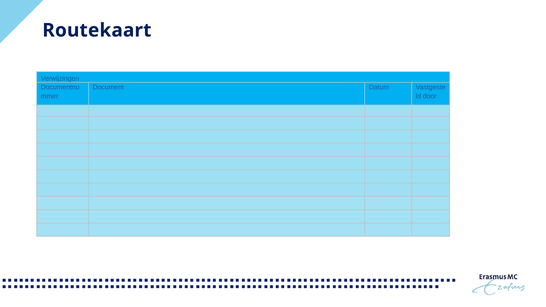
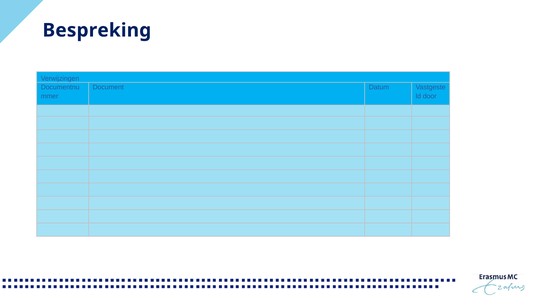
Routekaart: Routekaart -> Bespreking
